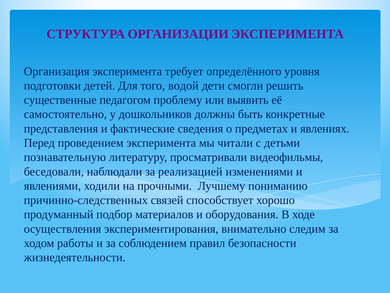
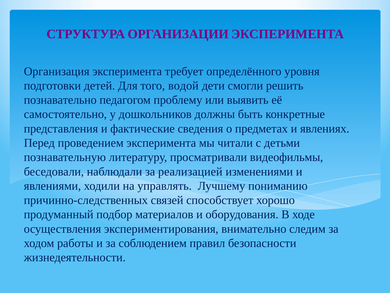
существенные: существенные -> познавательно
прочными: прочными -> управлять
